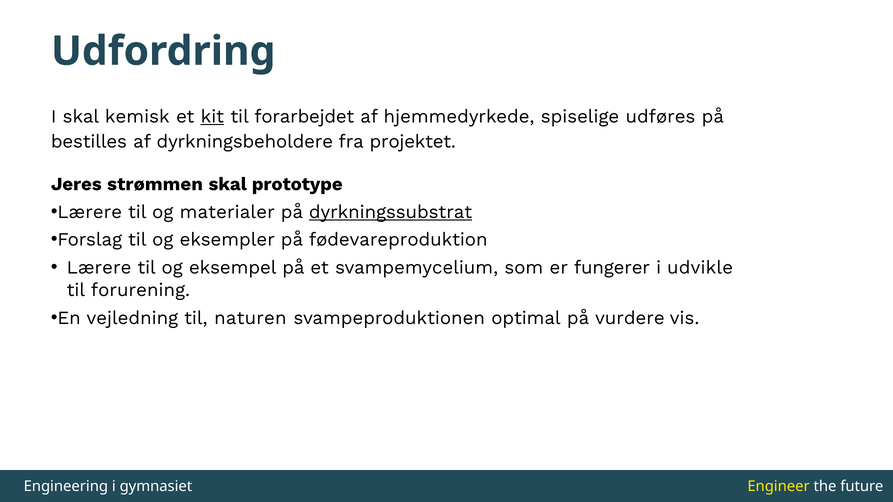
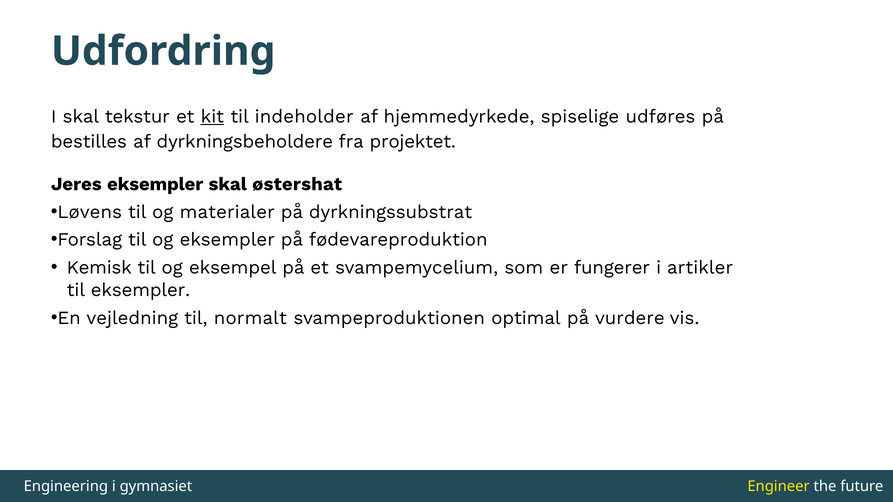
kemisk: kemisk -> tekstur
forarbejdet: forarbejdet -> indeholder
Jeres strømmen: strømmen -> eksempler
prototype: prototype -> østershat
Lærere at (90, 212): Lærere -> Løvens
dyrkningssubstrat underline: present -> none
Lærere at (99, 268): Lærere -> Kemisk
udvikle: udvikle -> artikler
til forurening: forurening -> eksempler
naturen: naturen -> normalt
